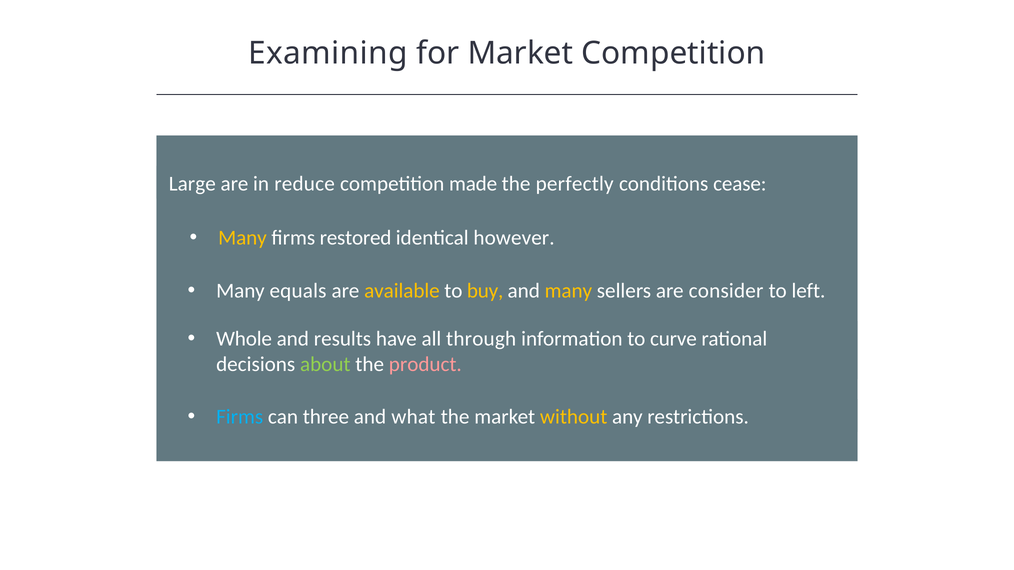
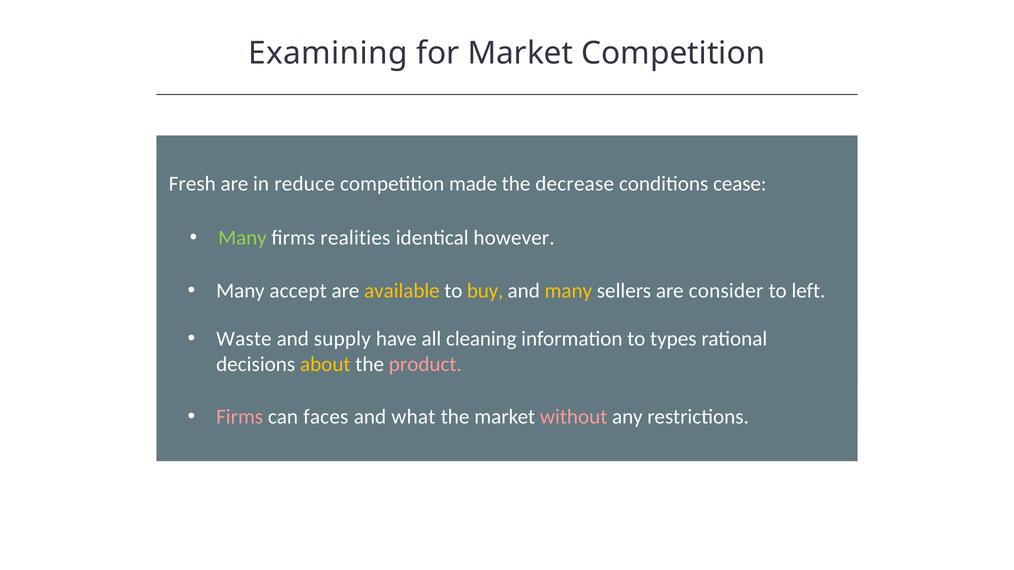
Large: Large -> Fresh
perfectly: perfectly -> decrease
Many at (242, 238) colour: yellow -> light green
restored: restored -> realities
equals: equals -> accept
Whole: Whole -> Waste
results: results -> supply
through: through -> cleaning
curve: curve -> types
about colour: light green -> yellow
Firms at (240, 417) colour: light blue -> pink
three: three -> faces
without colour: yellow -> pink
